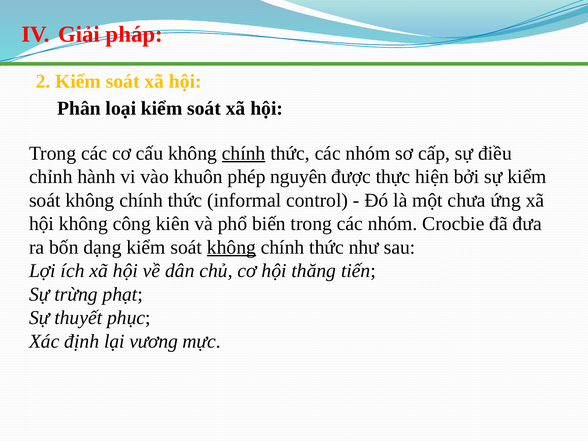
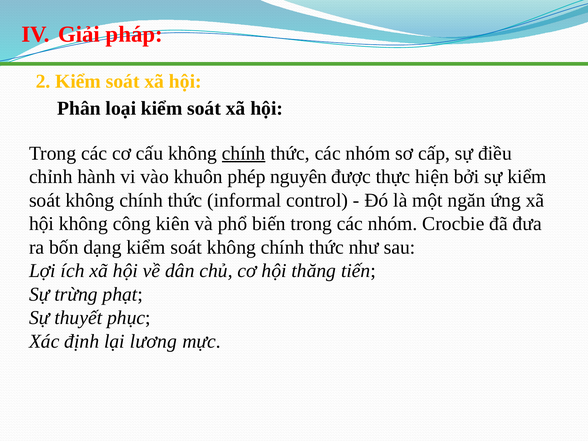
chưa: chưa -> ngăn
không at (231, 247) underline: present -> none
vương: vương -> lương
